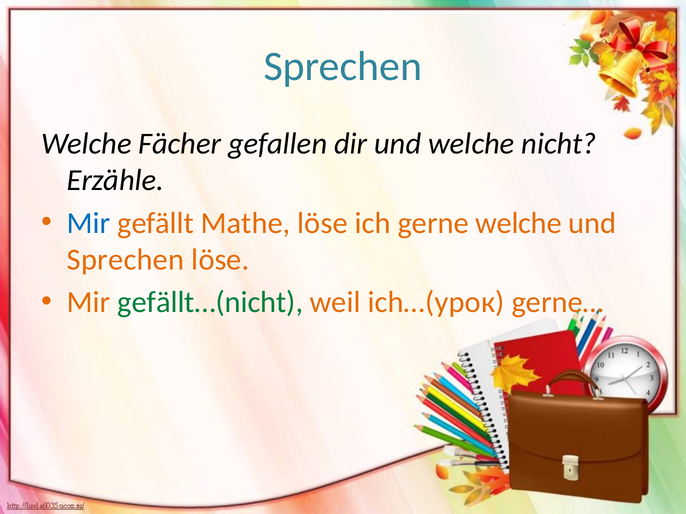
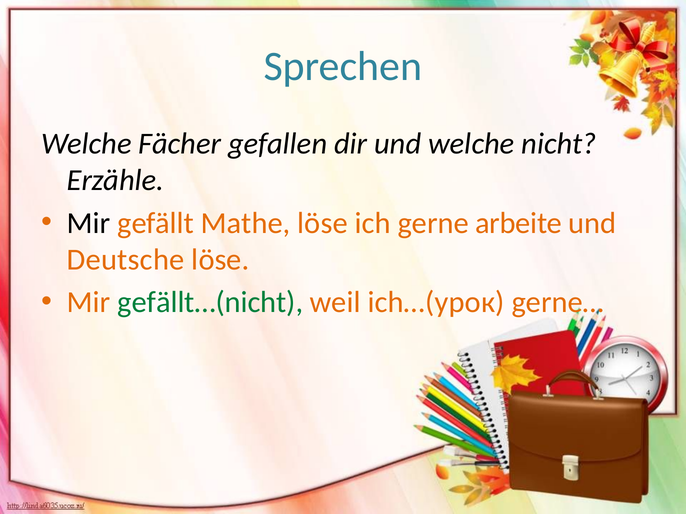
Mir at (89, 223) colour: blue -> black
gerne welche: welche -> arbeite
Sprechen at (126, 260): Sprechen -> Deutsche
